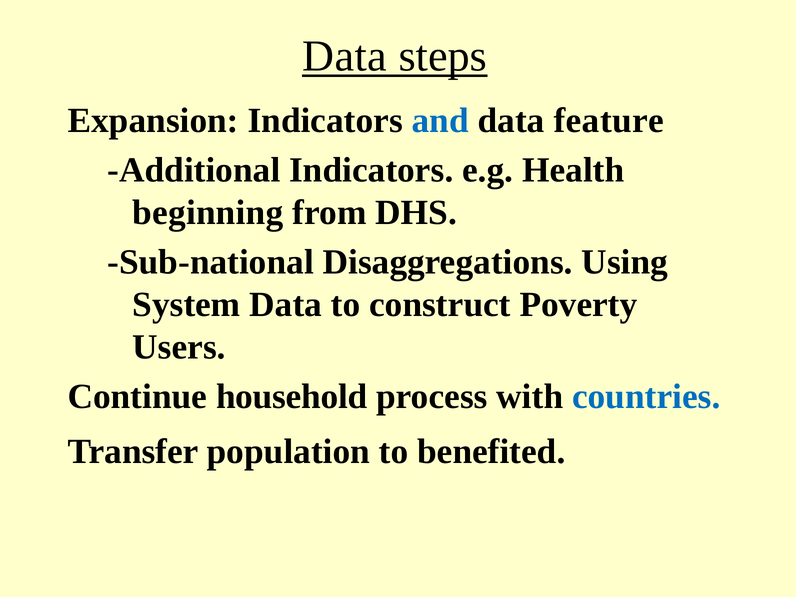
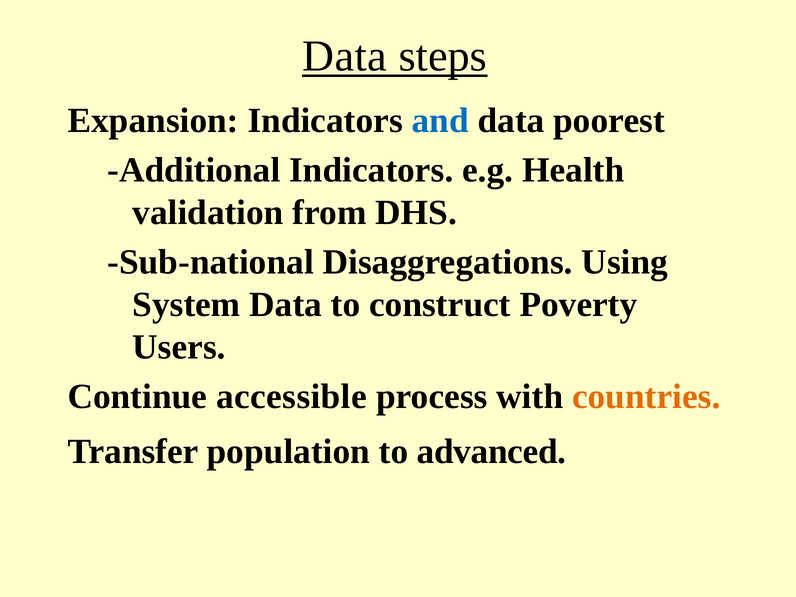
feature: feature -> poorest
beginning: beginning -> validation
household: household -> accessible
countries colour: blue -> orange
benefited: benefited -> advanced
